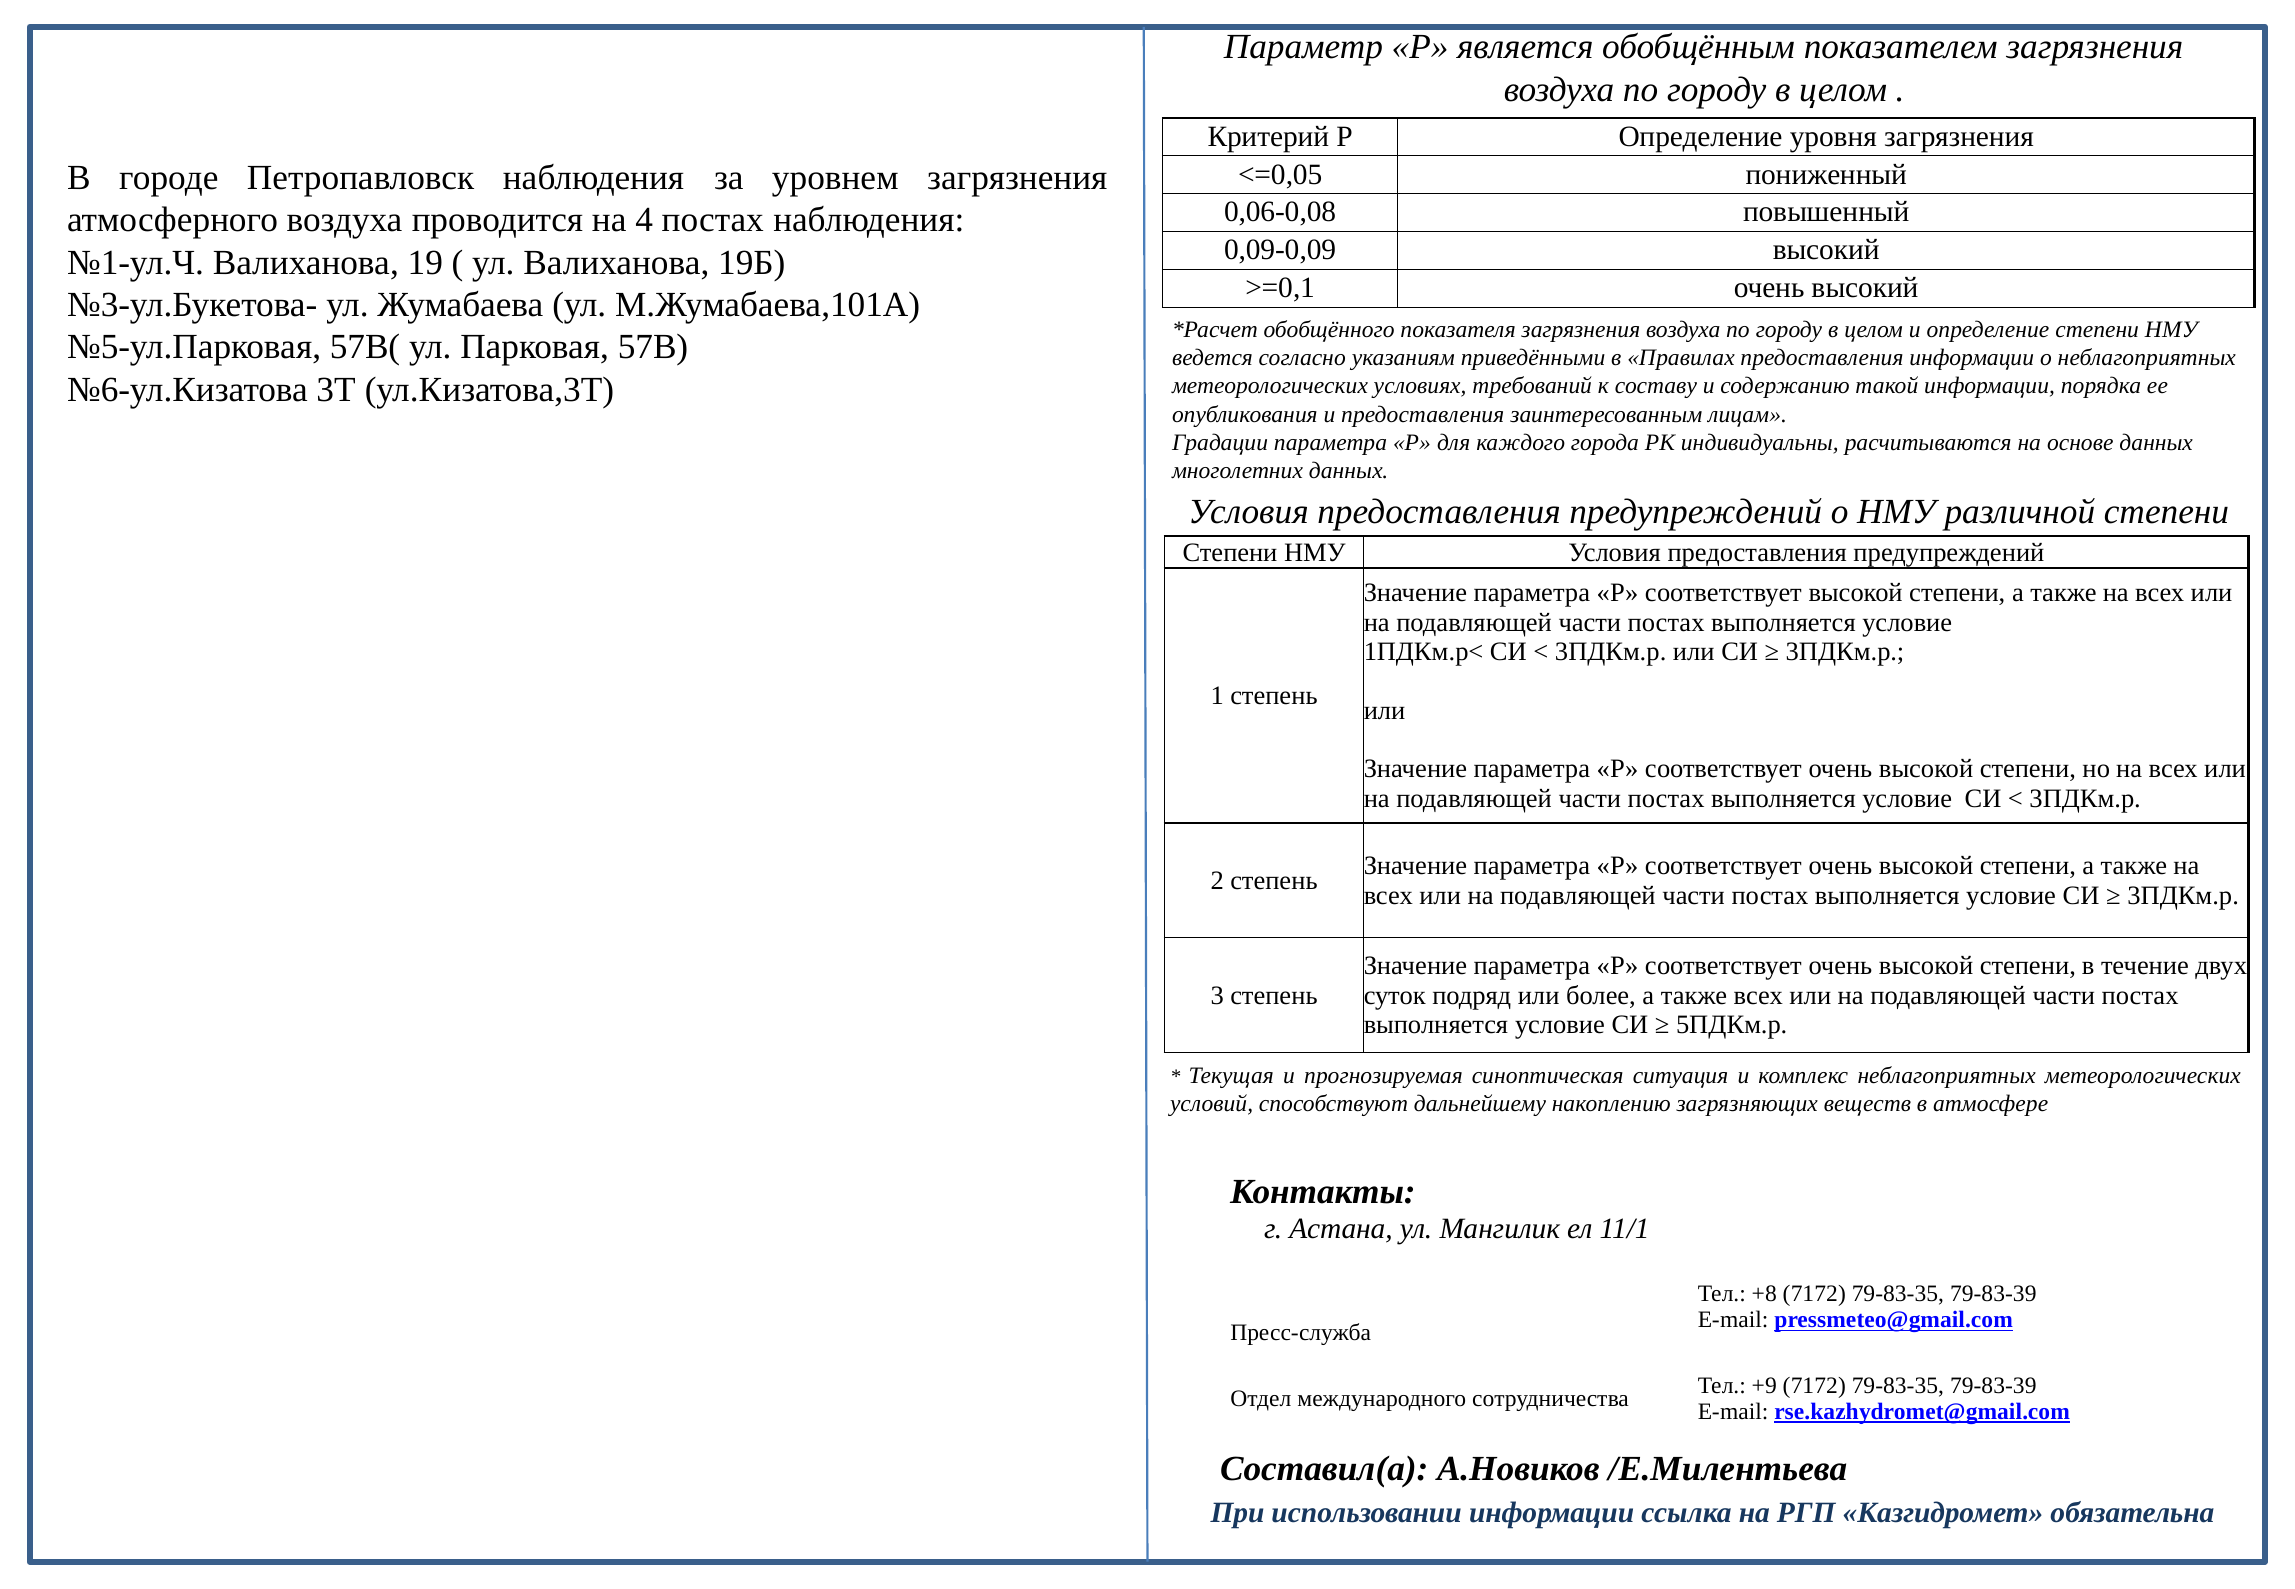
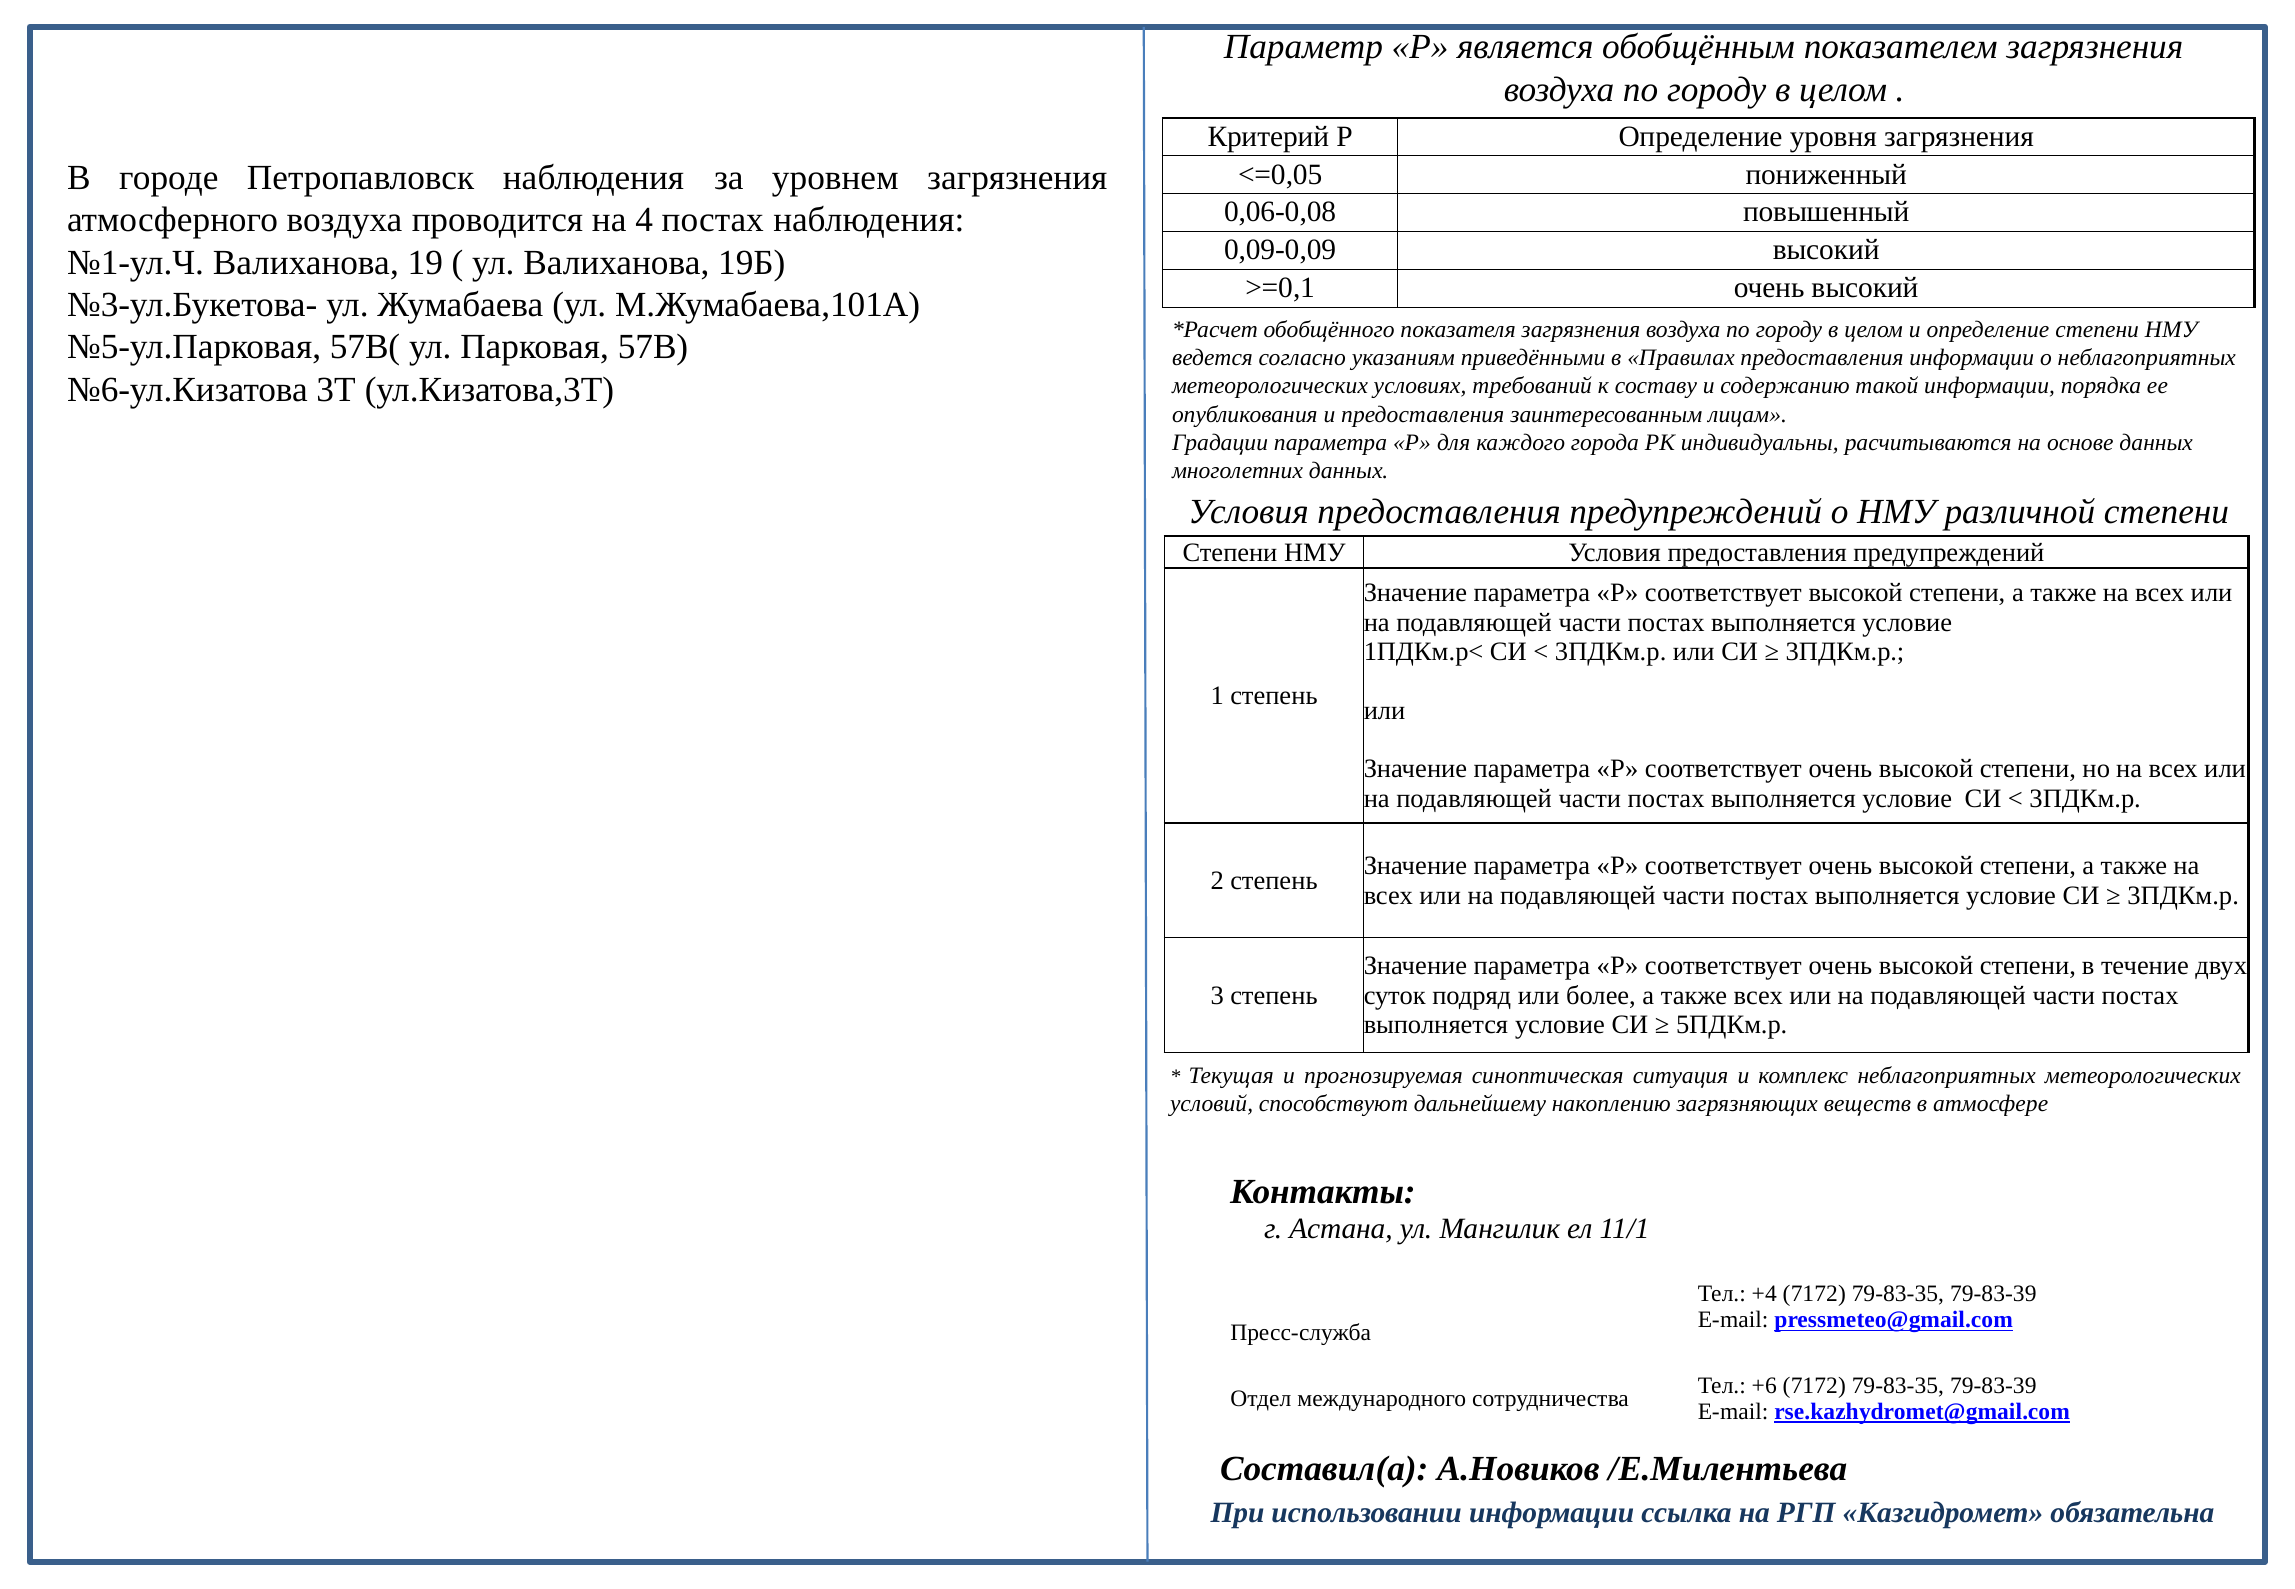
+8: +8 -> +4
+9: +9 -> +6
